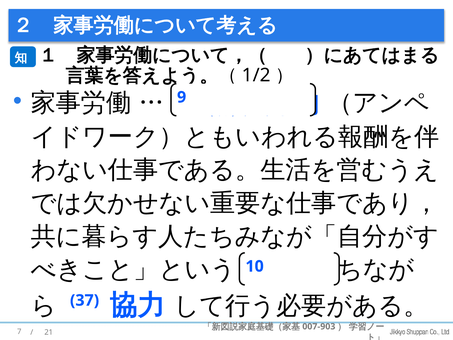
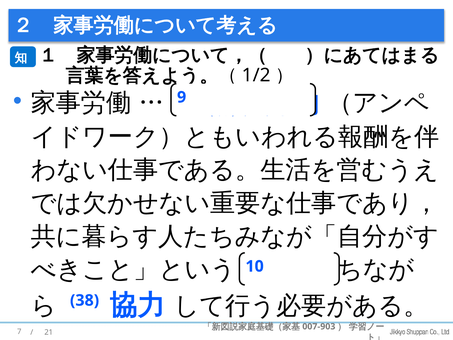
37: 37 -> 38
